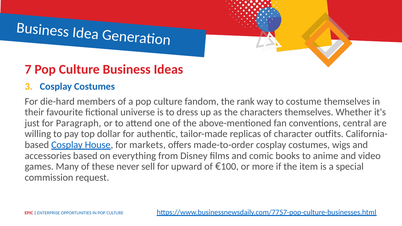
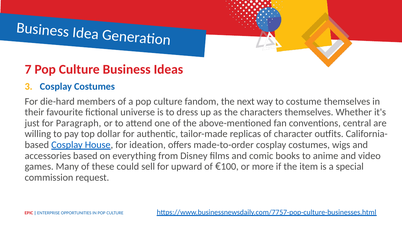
rank: rank -> next
markets: markets -> ideation
never: never -> could
